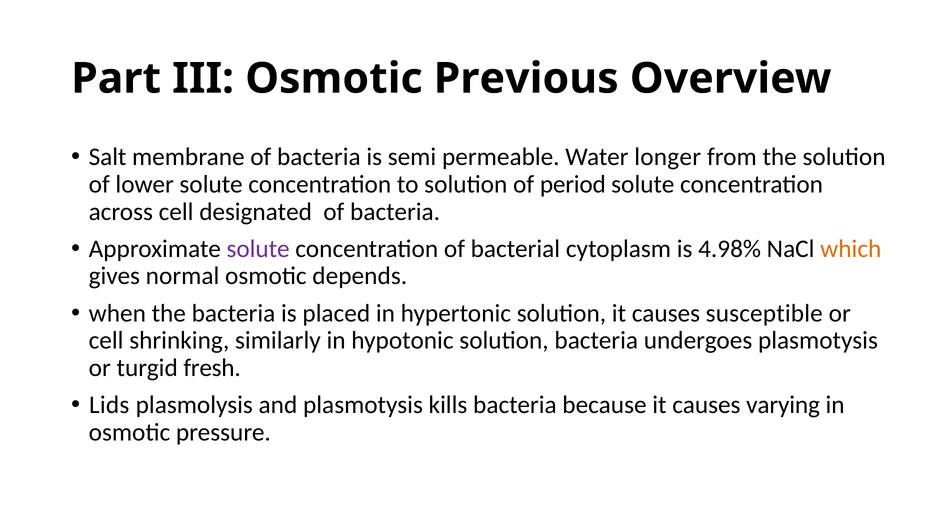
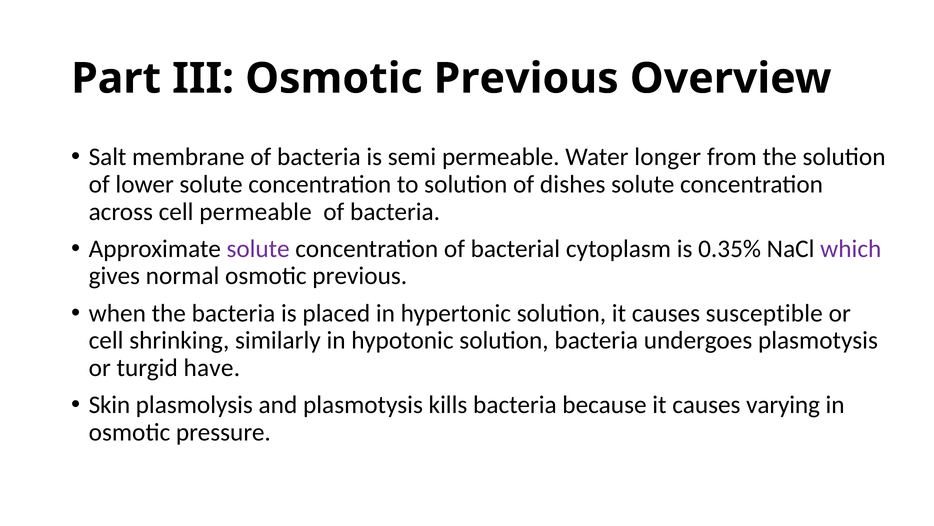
period: period -> dishes
cell designated: designated -> permeable
4.98%: 4.98% -> 0.35%
which colour: orange -> purple
normal osmotic depends: depends -> previous
fresh: fresh -> have
Lids: Lids -> Skin
